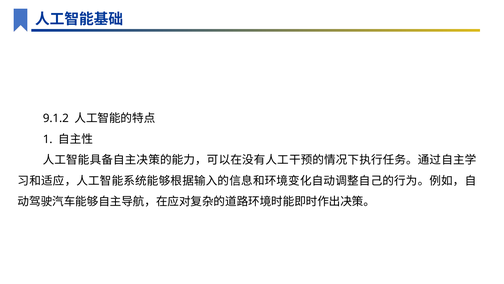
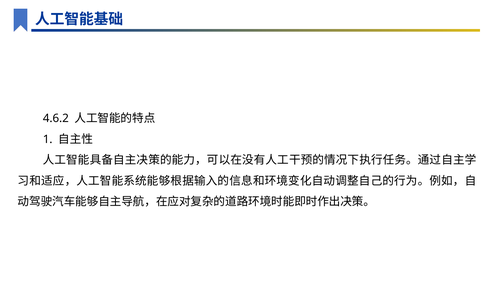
9.1.2: 9.1.2 -> 4.6.2
